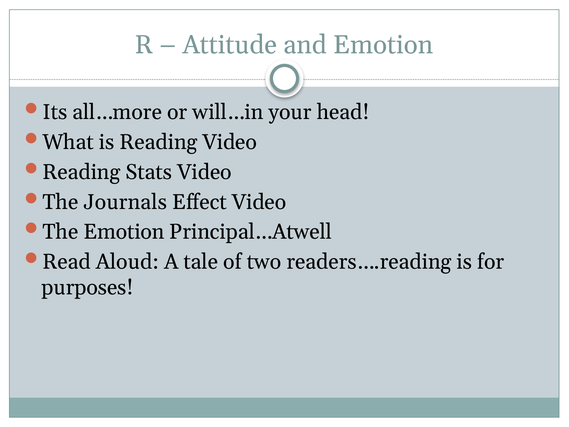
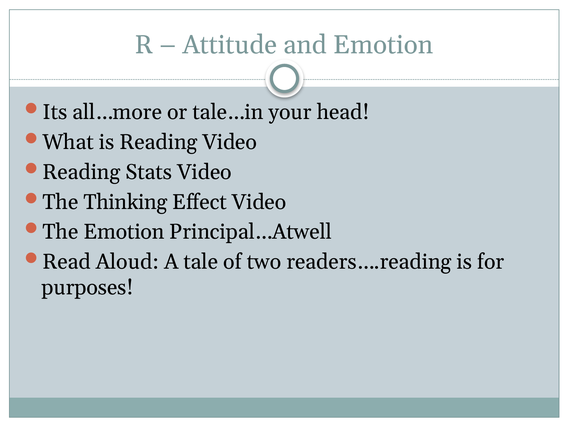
will…in: will…in -> tale…in
Journals: Journals -> Thinking
